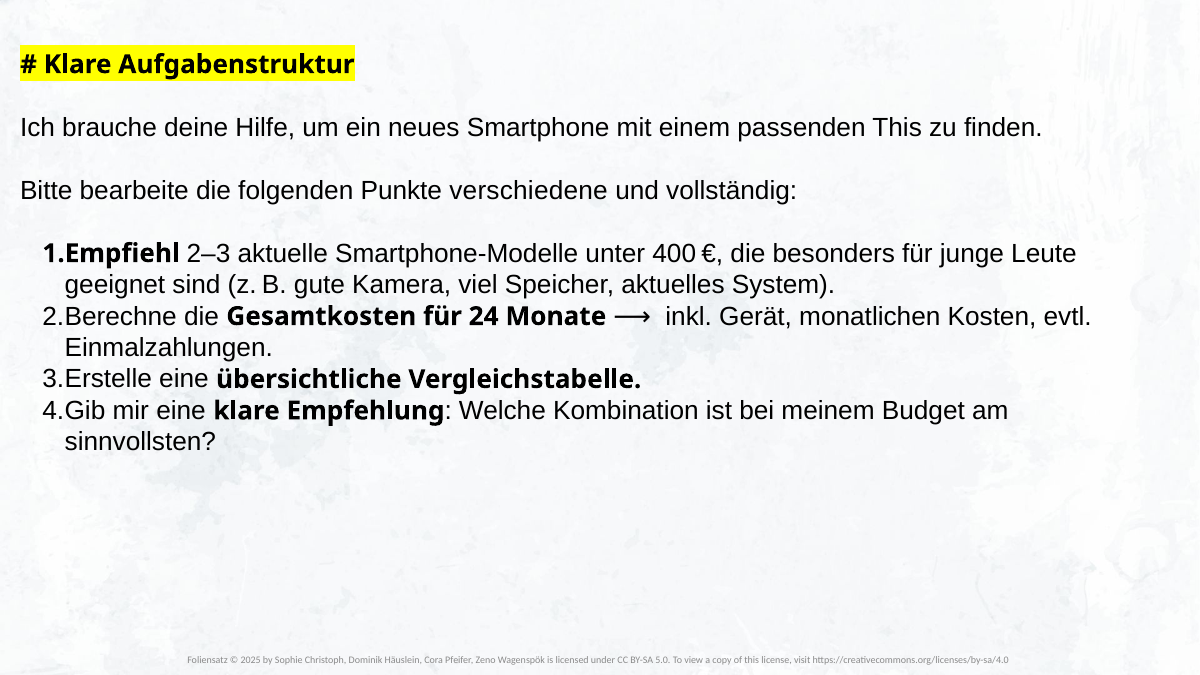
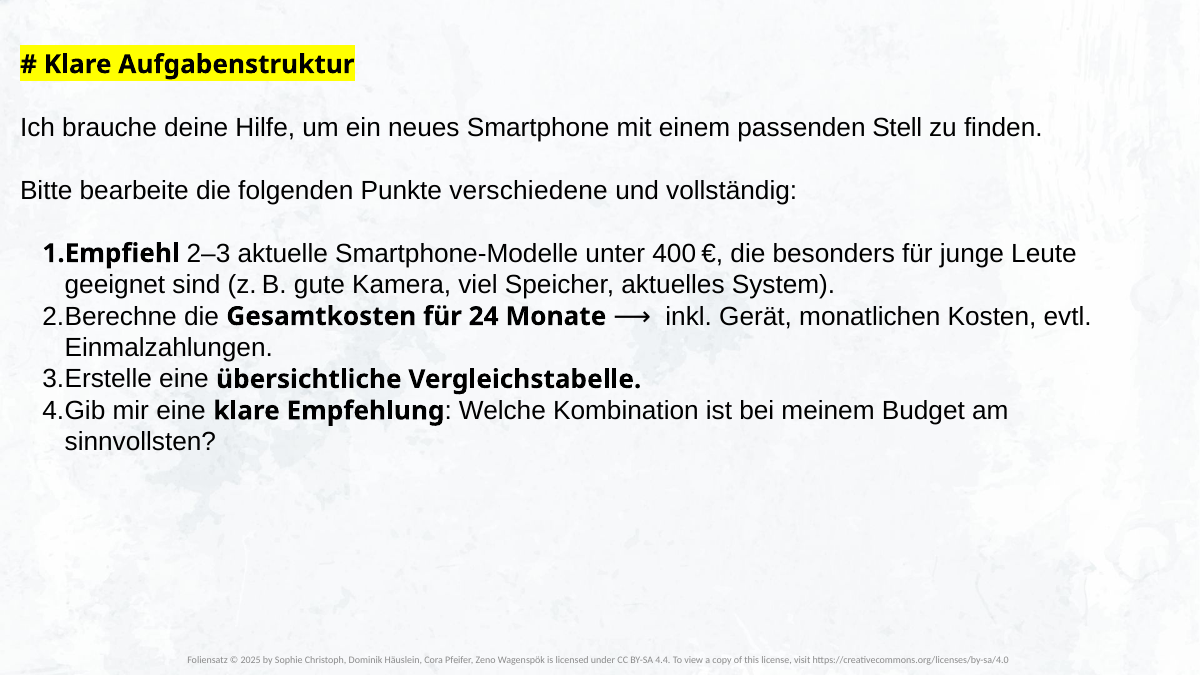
passenden This: This -> Stell
5.0: 5.0 -> 4.4
